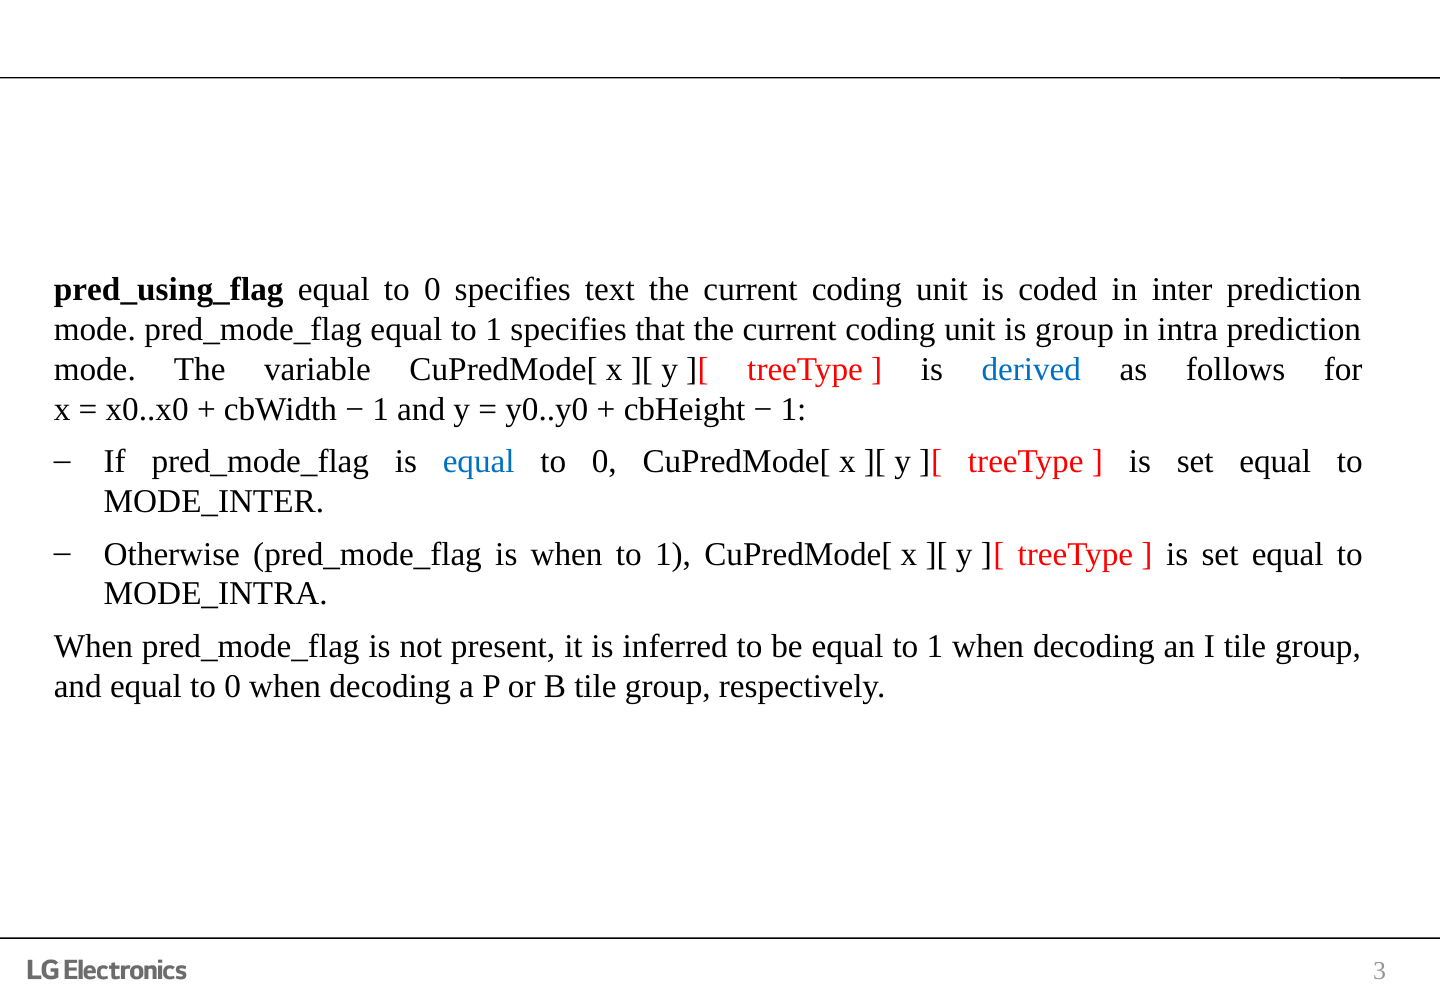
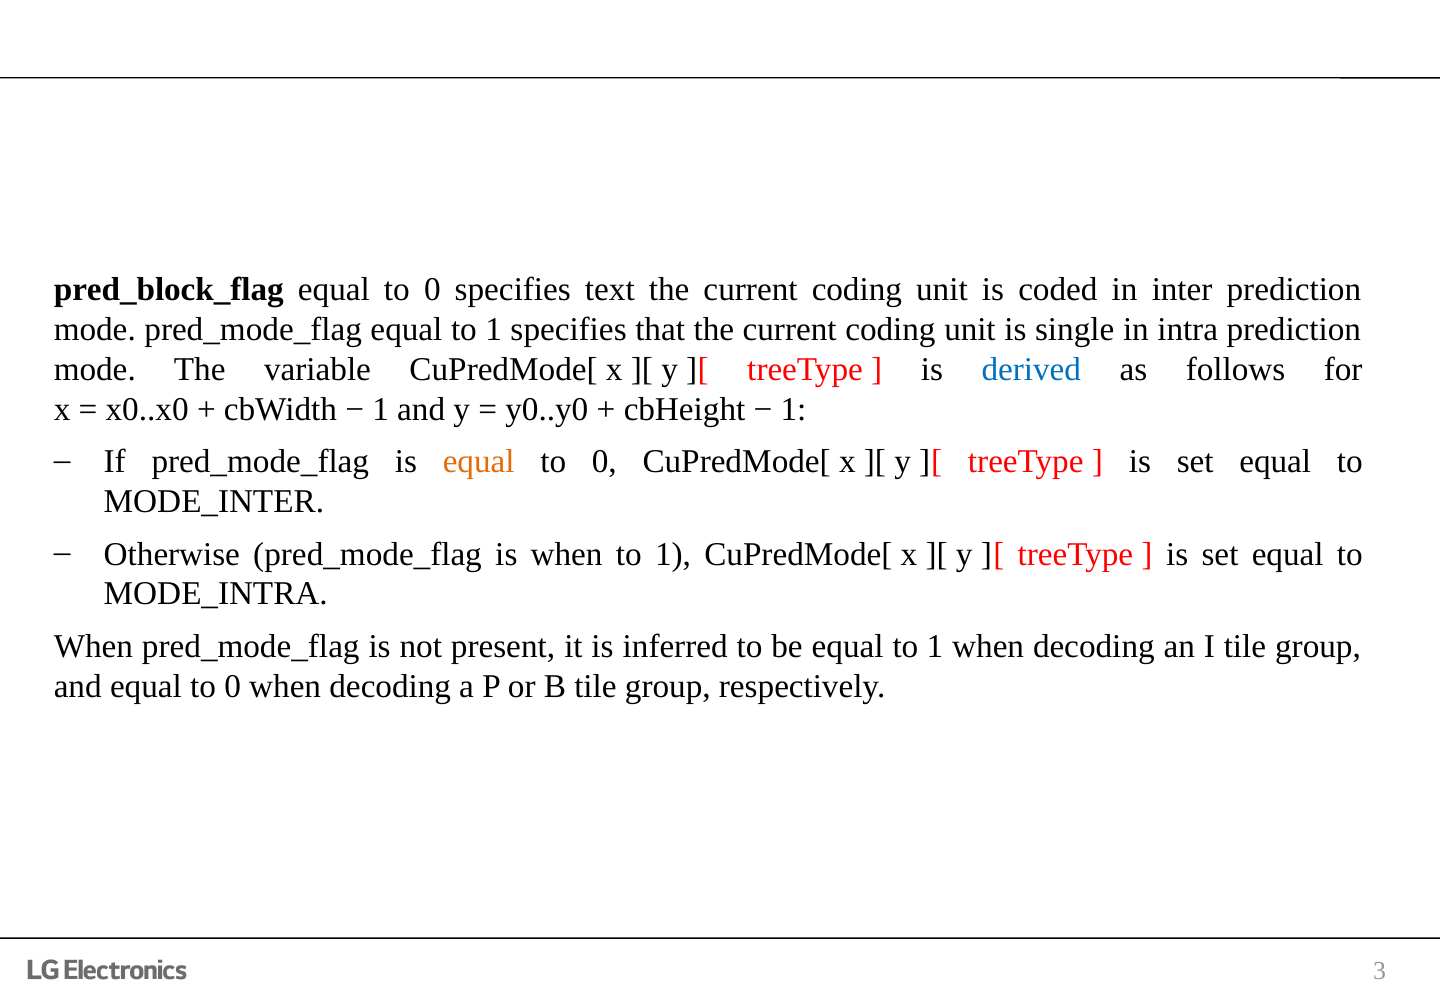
pred_using_flag: pred_using_flag -> pred_block_flag
is group: group -> single
equal at (479, 462) colour: blue -> orange
